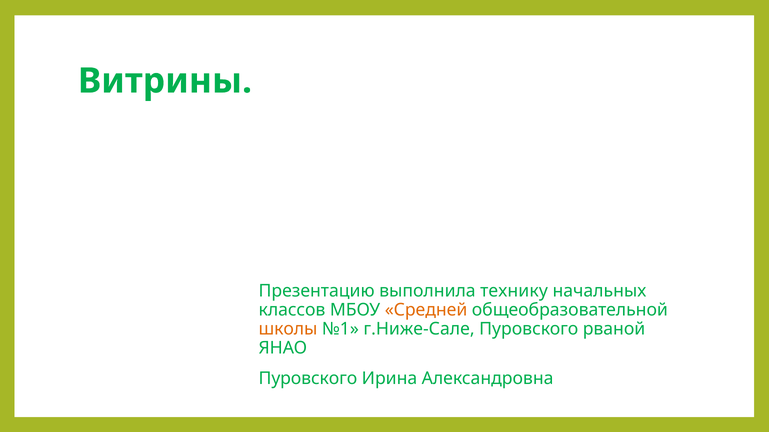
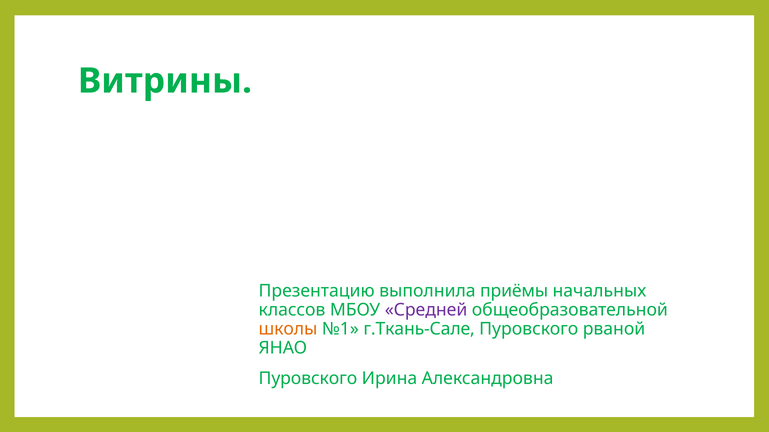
технику: технику -> приёмы
Средней colour: orange -> purple
г.Ниже-Сале: г.Ниже-Сале -> г.Ткань-Сале
